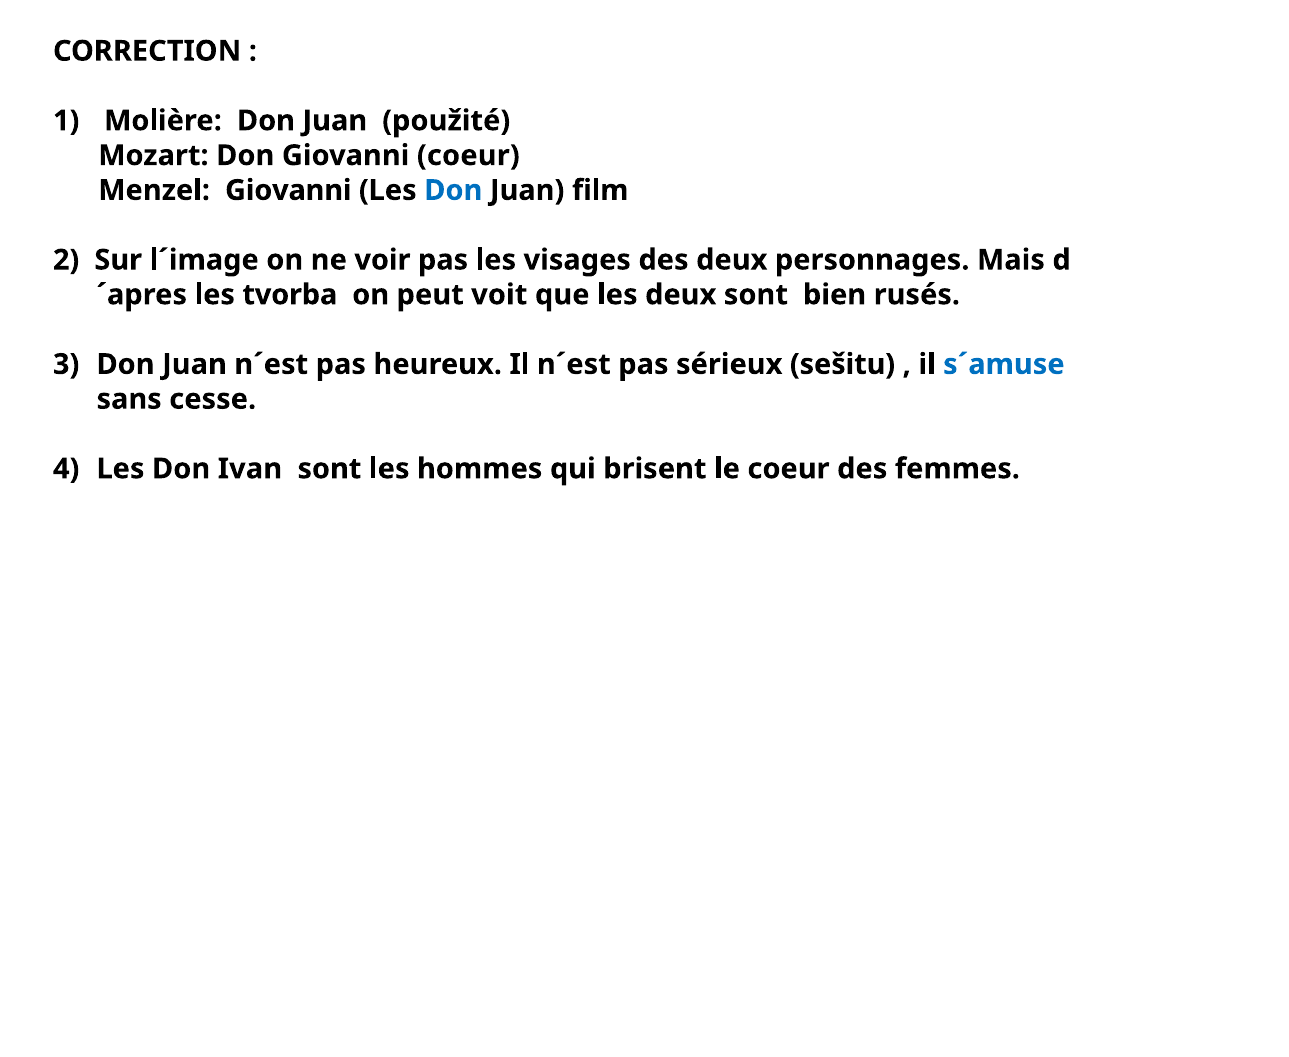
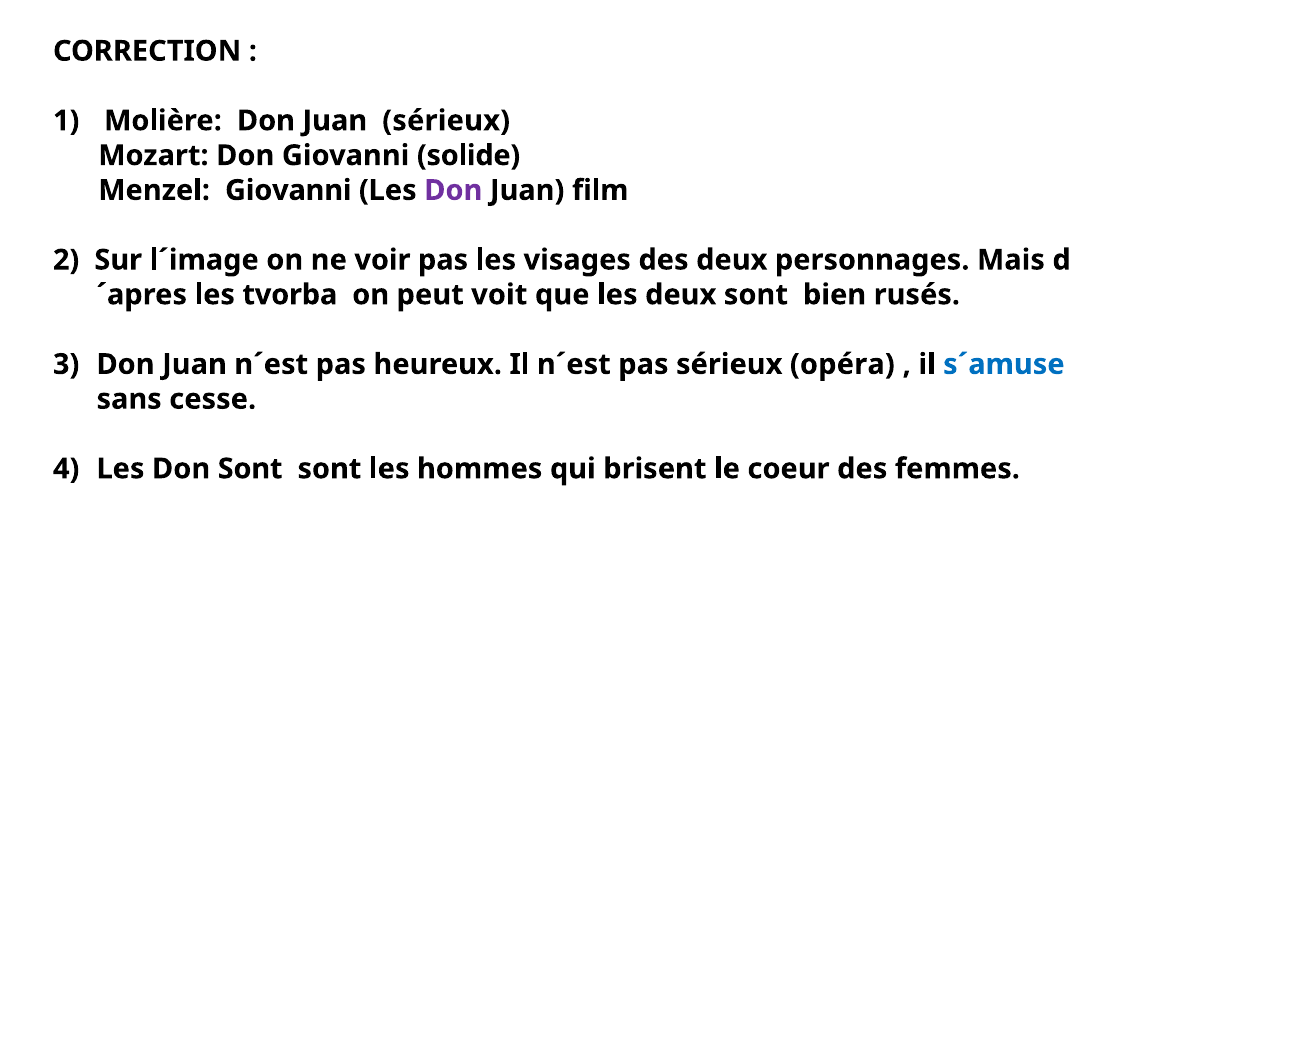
Juan použité: použité -> sérieux
Giovanni coeur: coeur -> solide
Don at (453, 190) colour: blue -> purple
sešitu: sešitu -> opéra
Don Ivan: Ivan -> Sont
